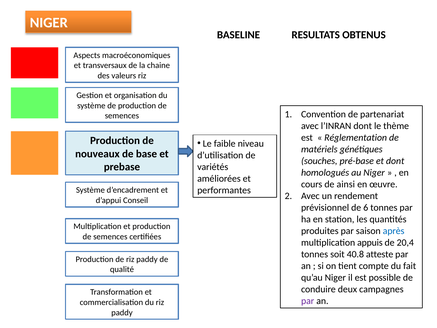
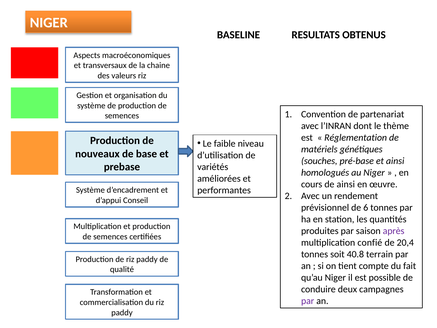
et dont: dont -> ainsi
après colour: blue -> purple
appuis: appuis -> confié
atteste: atteste -> terrain
